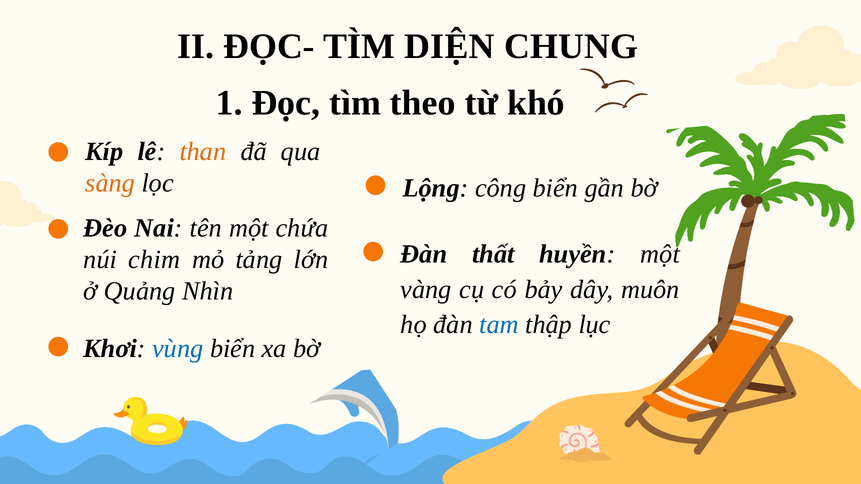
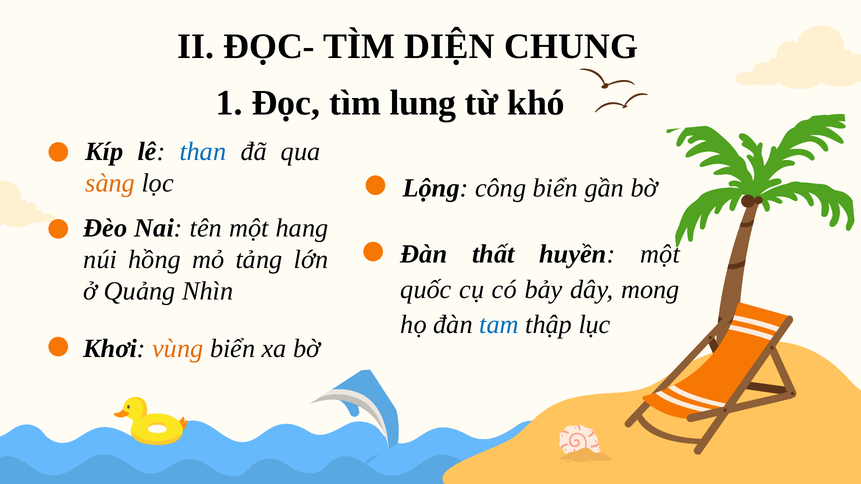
theo: theo -> lung
than colour: orange -> blue
chứa: chứa -> hang
chim: chim -> hồng
vàng: vàng -> quốc
muôn: muôn -> mong
vùng colour: blue -> orange
